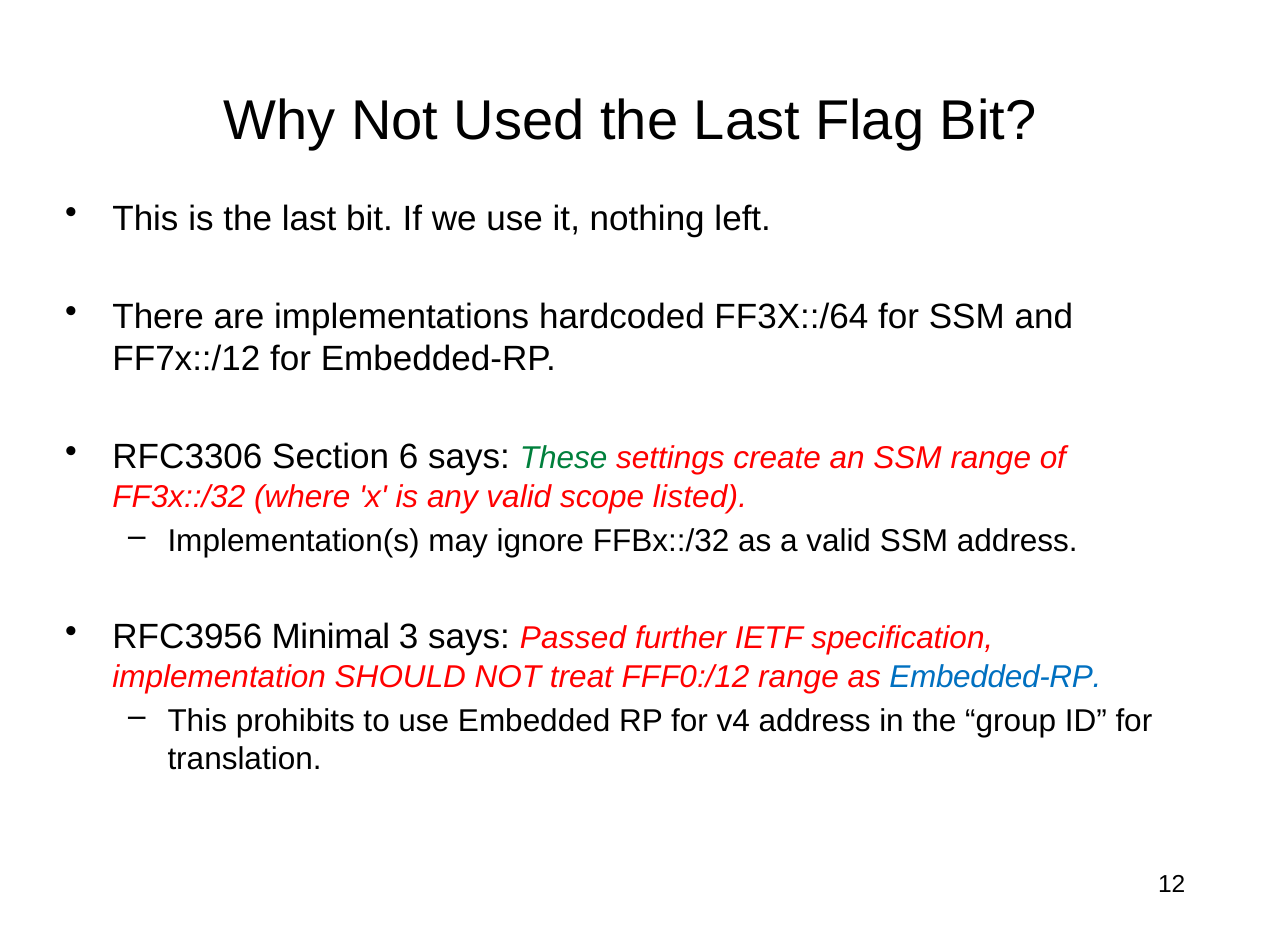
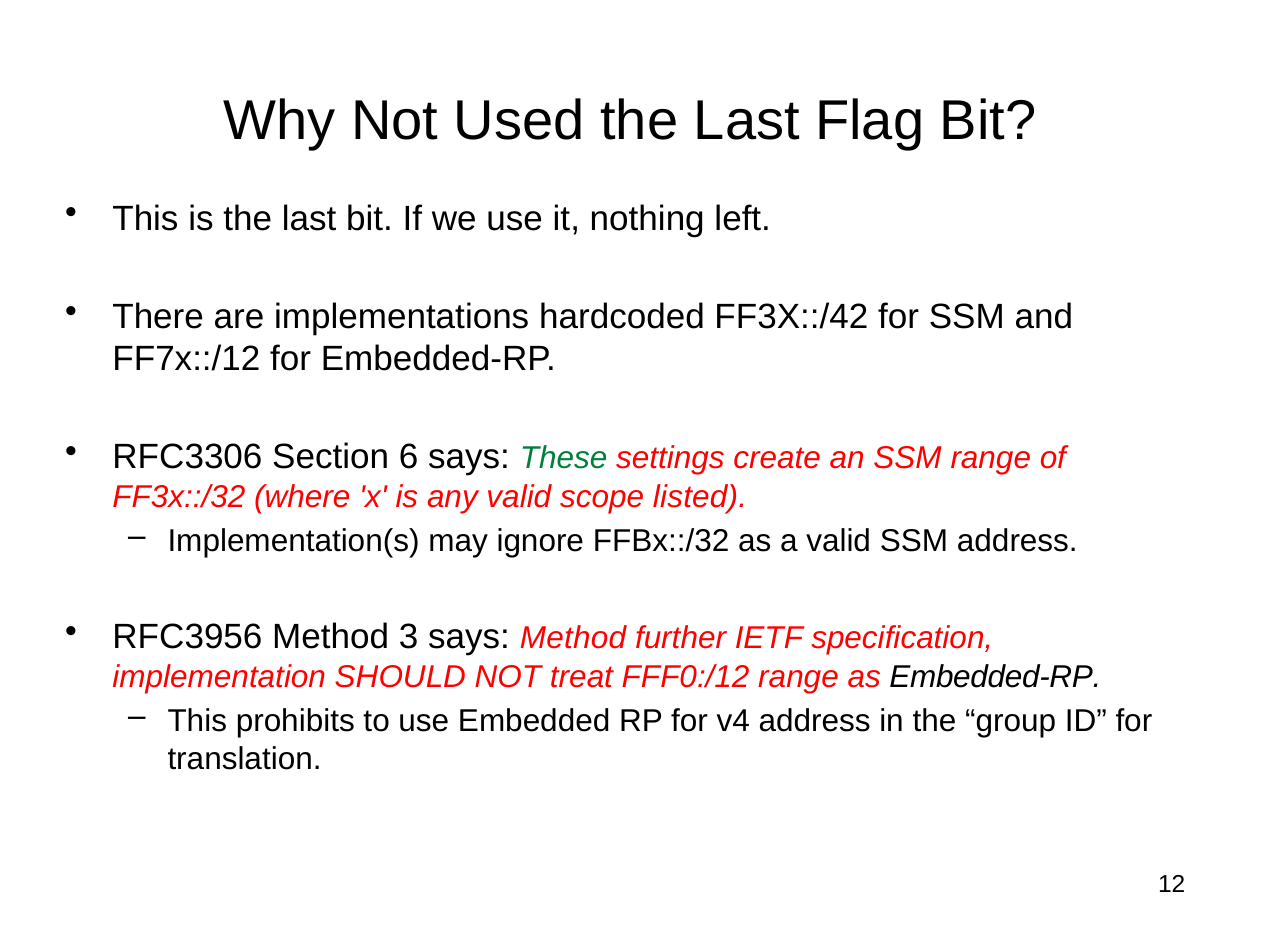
FF3X::/64: FF3X::/64 -> FF3X::/42
RFC3956 Minimal: Minimal -> Method
says Passed: Passed -> Method
Embedded-RP at (995, 677) colour: blue -> black
